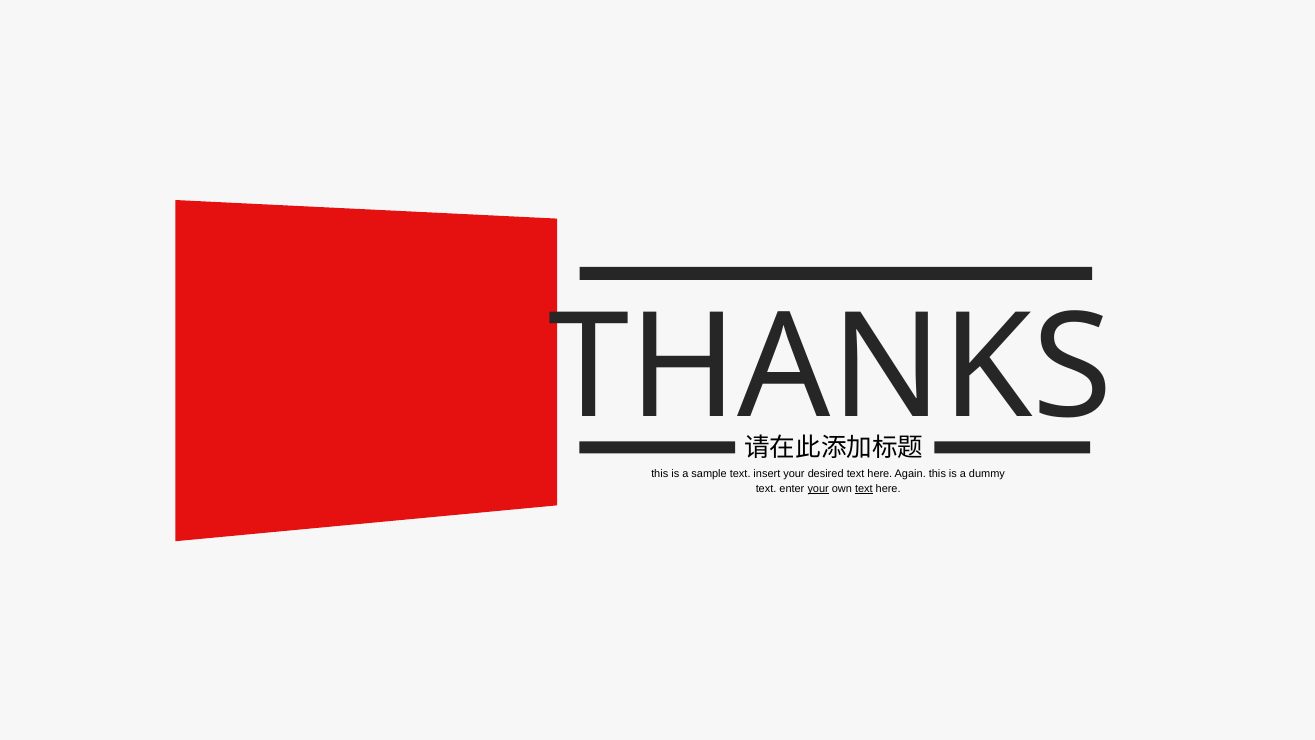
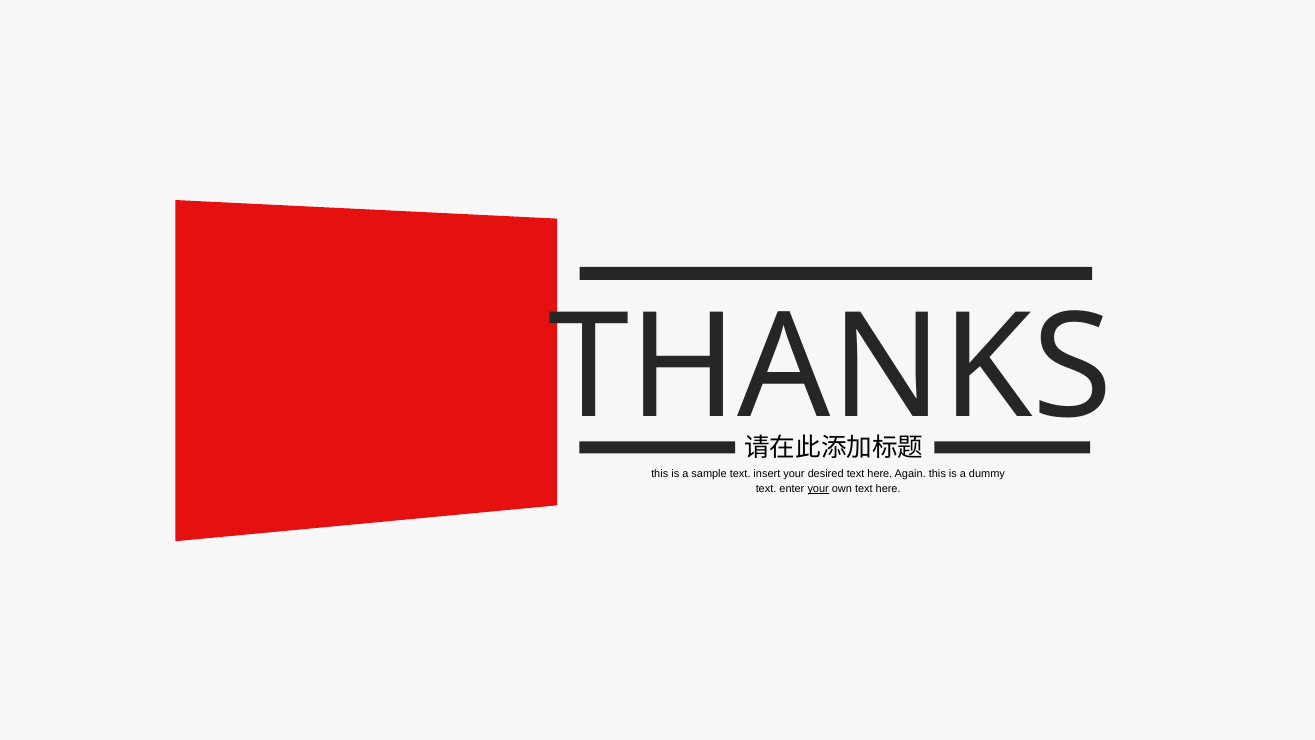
text at (864, 488) underline: present -> none
